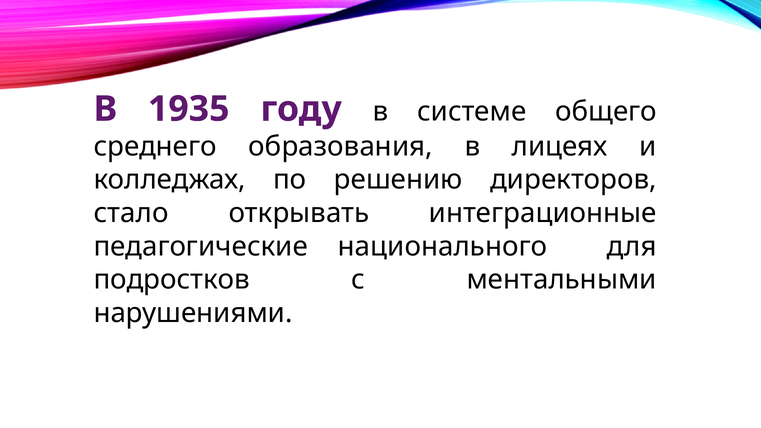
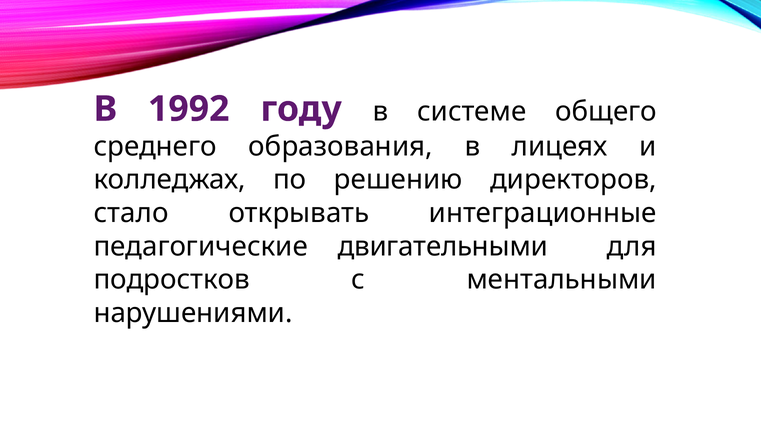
1935: 1935 -> 1992
национального: национального -> двигательными
